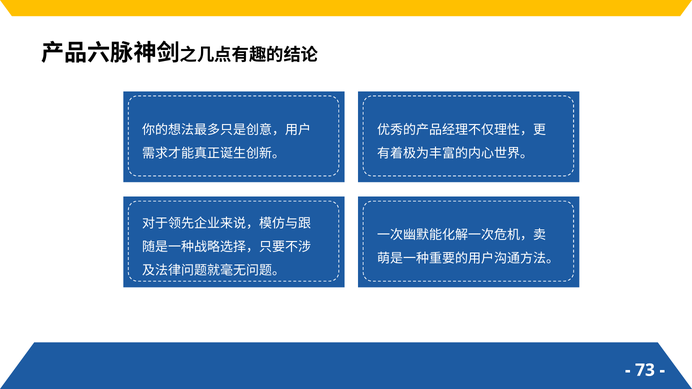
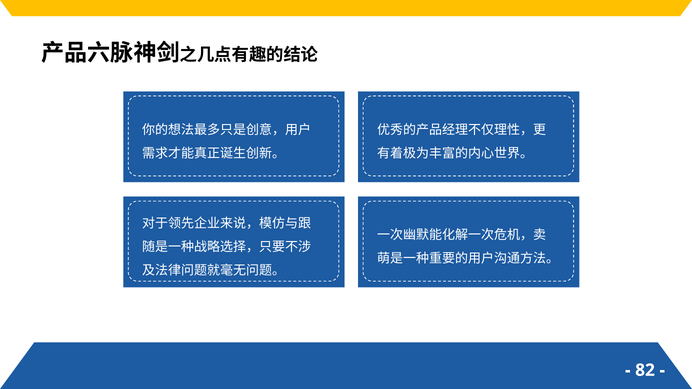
73: 73 -> 82
